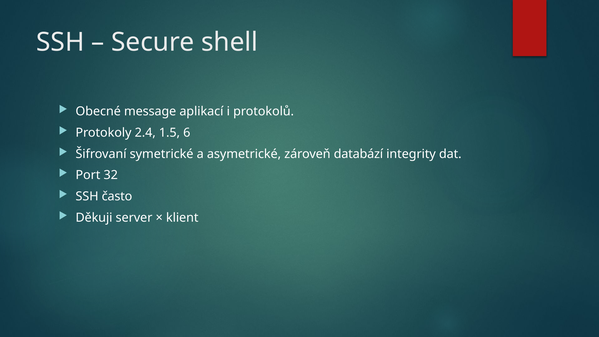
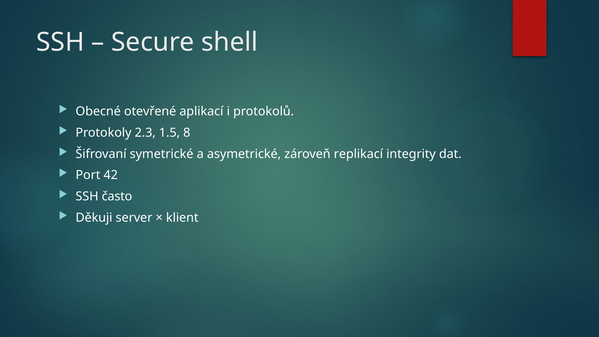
message: message -> otevřené
2.4: 2.4 -> 2.3
6: 6 -> 8
databází: databází -> replikací
32: 32 -> 42
